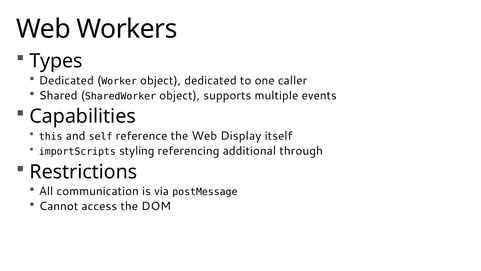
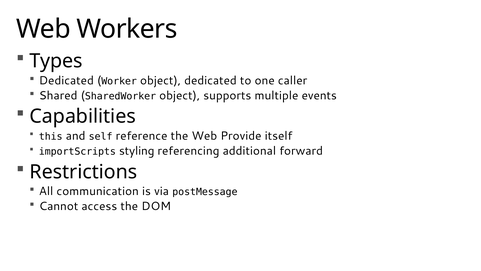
Display: Display -> Provide
through: through -> forward
